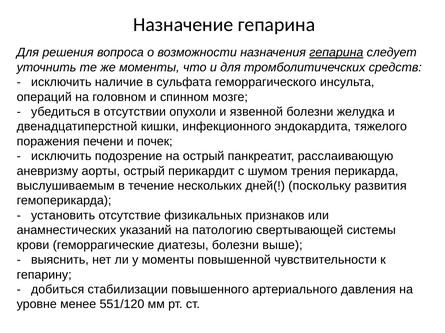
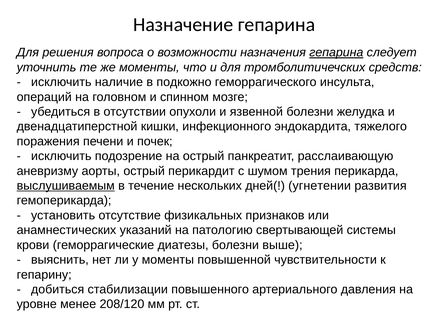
сульфата: сульфата -> подкожно
выслушиваемым underline: none -> present
поскольку: поскольку -> угнетении
551/120: 551/120 -> 208/120
